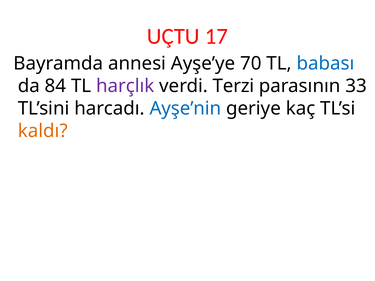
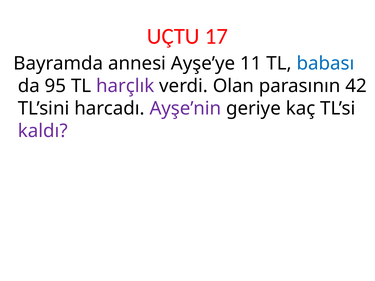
70: 70 -> 11
84: 84 -> 95
Terzi: Terzi -> Olan
33: 33 -> 42
Ayşe’nin colour: blue -> purple
kaldı colour: orange -> purple
